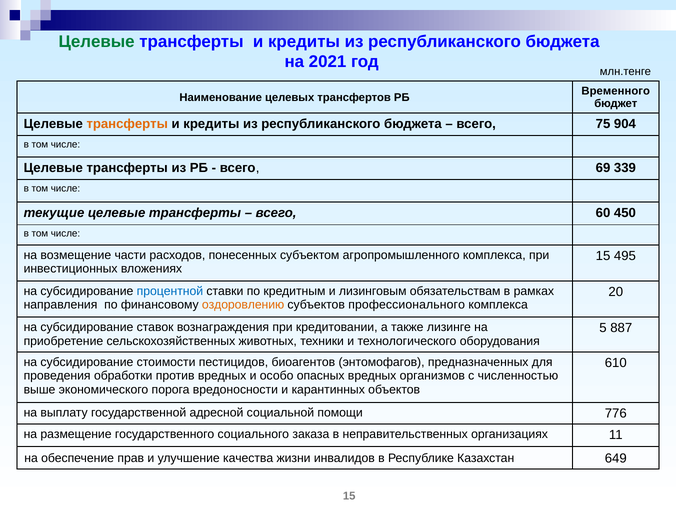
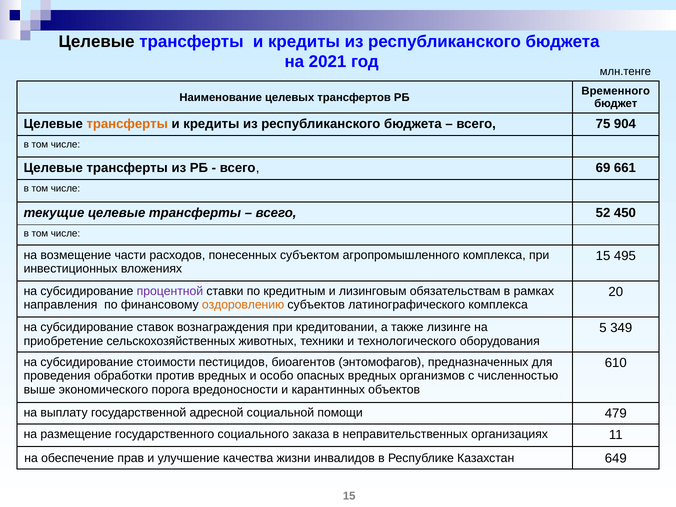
Целевые at (97, 41) colour: green -> black
339: 339 -> 661
60: 60 -> 52
процентной colour: blue -> purple
профессионального: профессионального -> латинографического
887: 887 -> 349
776: 776 -> 479
